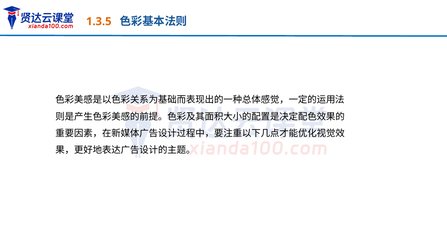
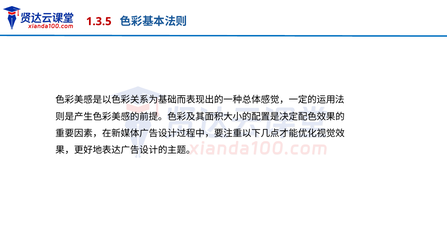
1.3.5 colour: orange -> red
